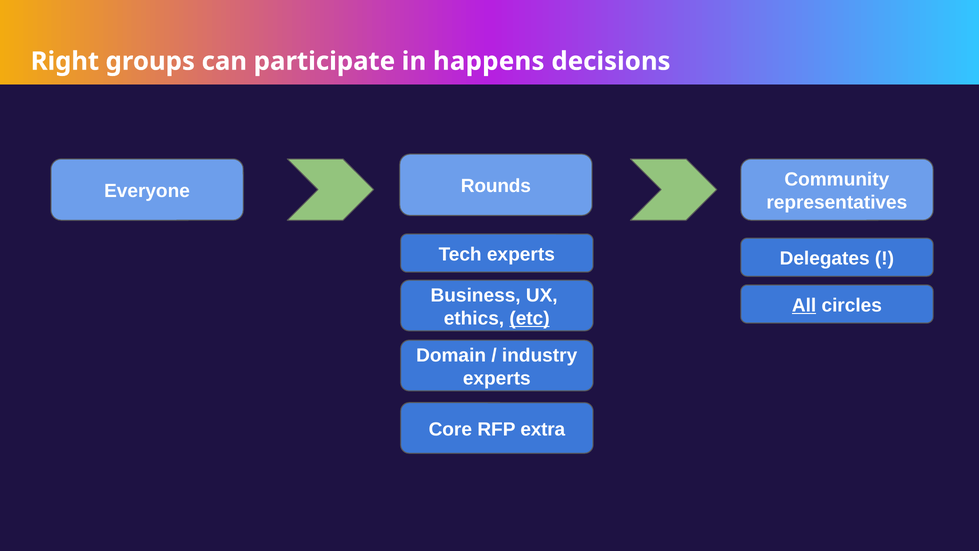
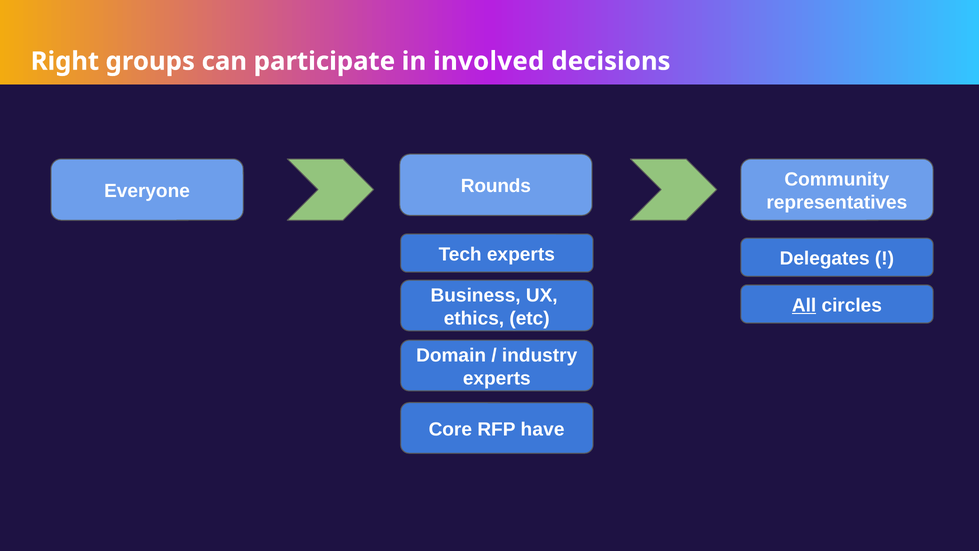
happens: happens -> involved
etc underline: present -> none
extra: extra -> have
